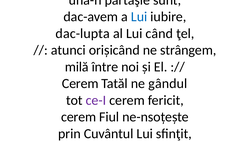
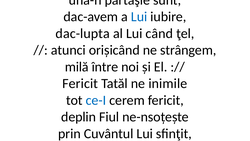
Cerem at (80, 83): Cerem -> Fericit
ne gândul: gândul -> inimile
ce-I colour: purple -> blue
cerem at (79, 117): cerem -> deplin
